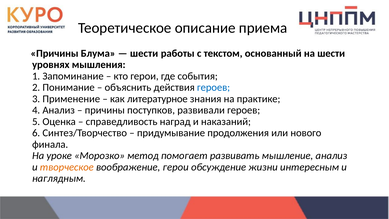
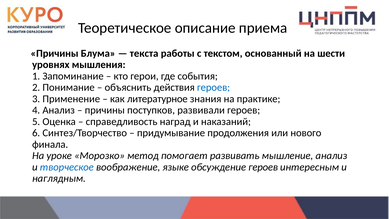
шести at (144, 53): шести -> текста
творческое colour: orange -> blue
воображение герои: герои -> языке
обсуждение жизни: жизни -> героев
